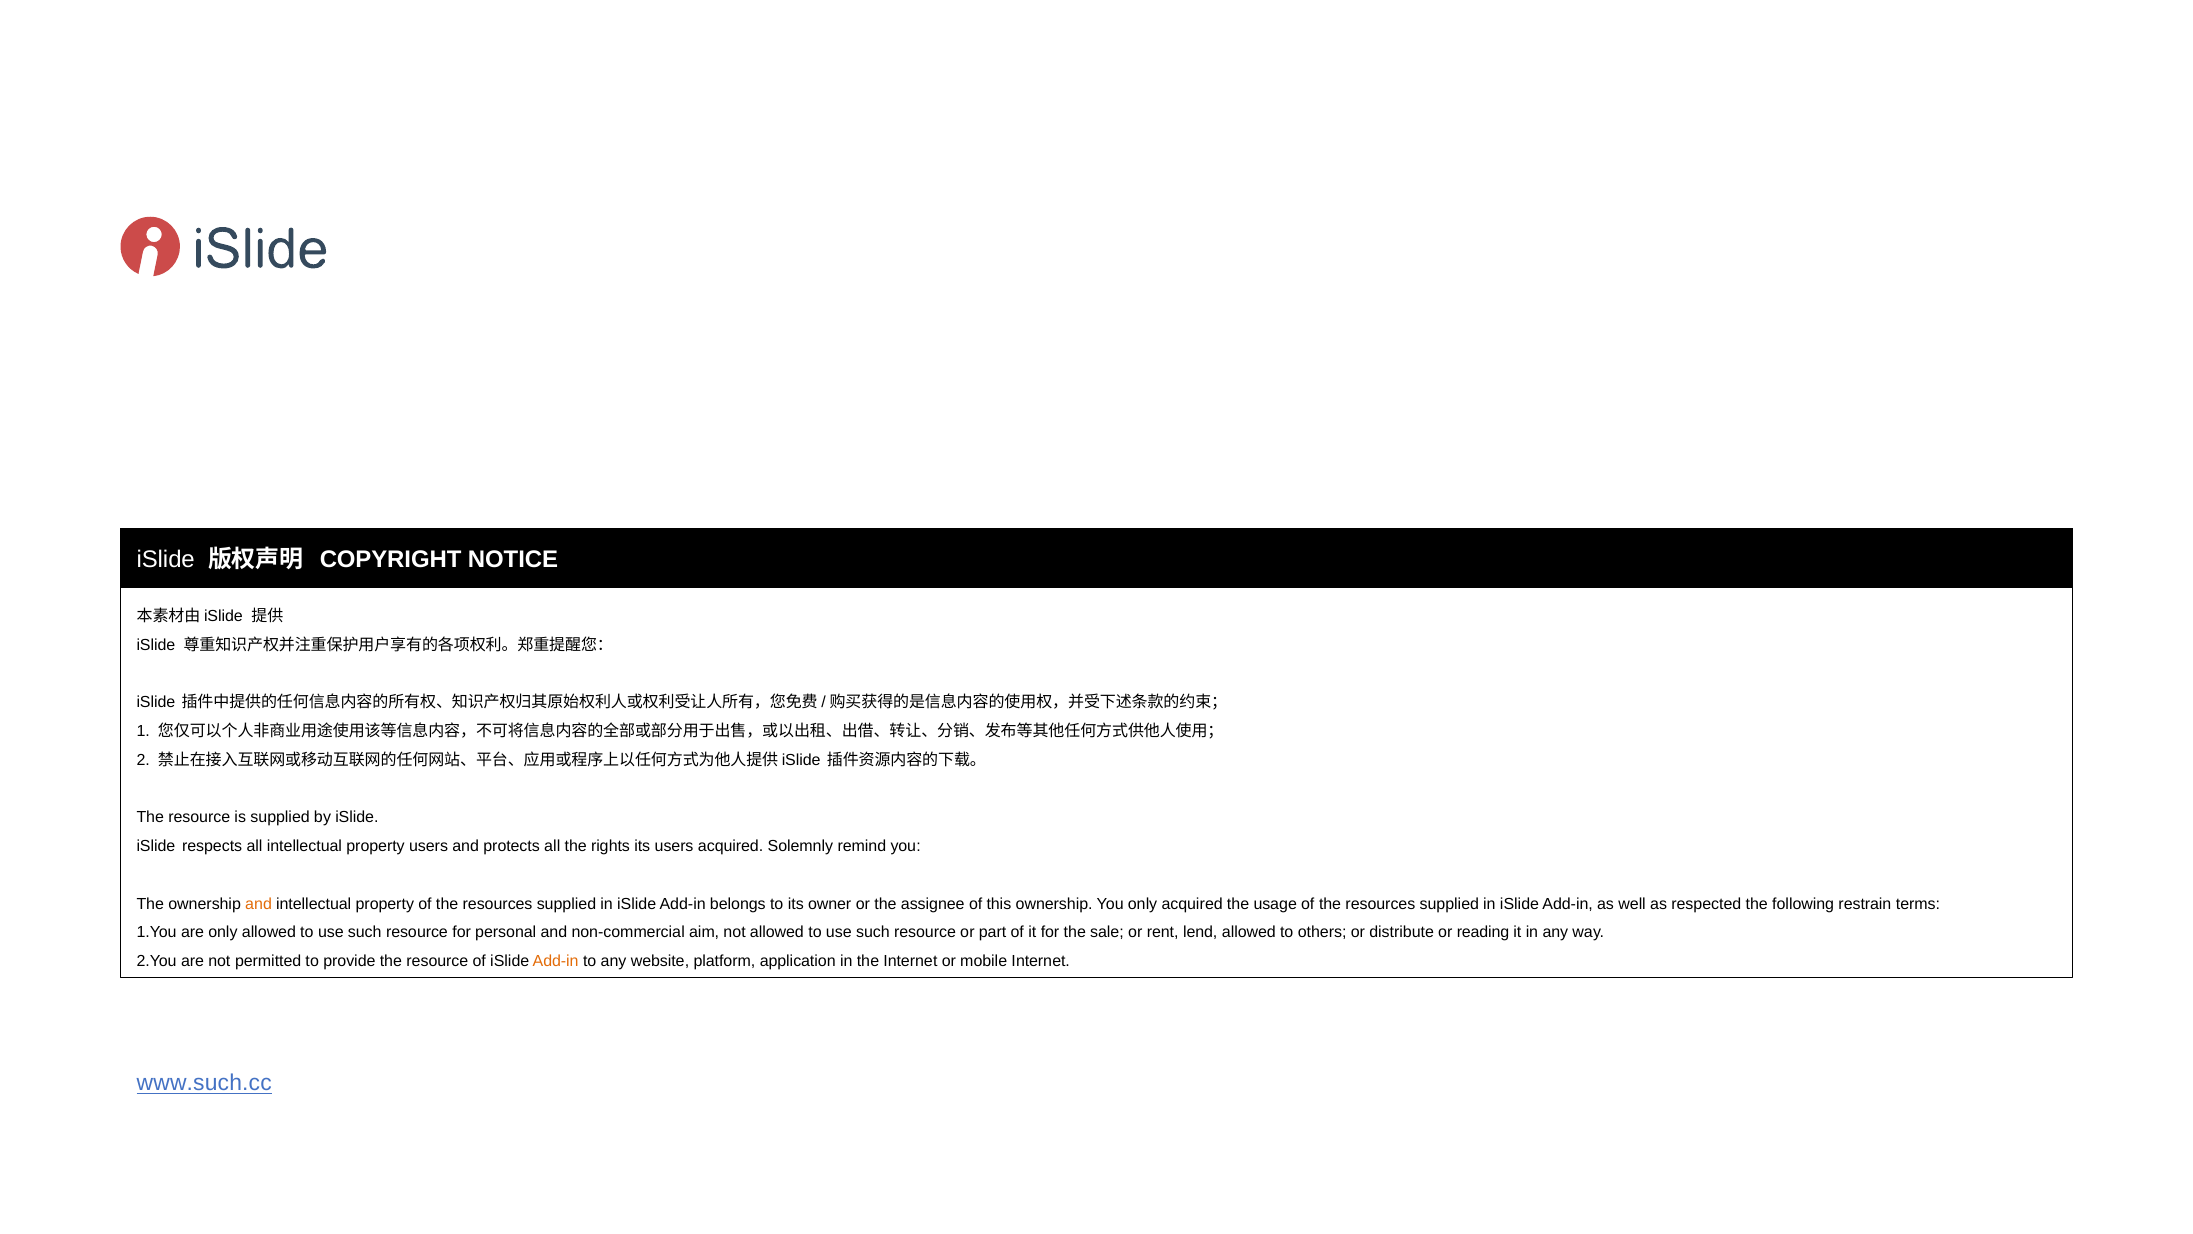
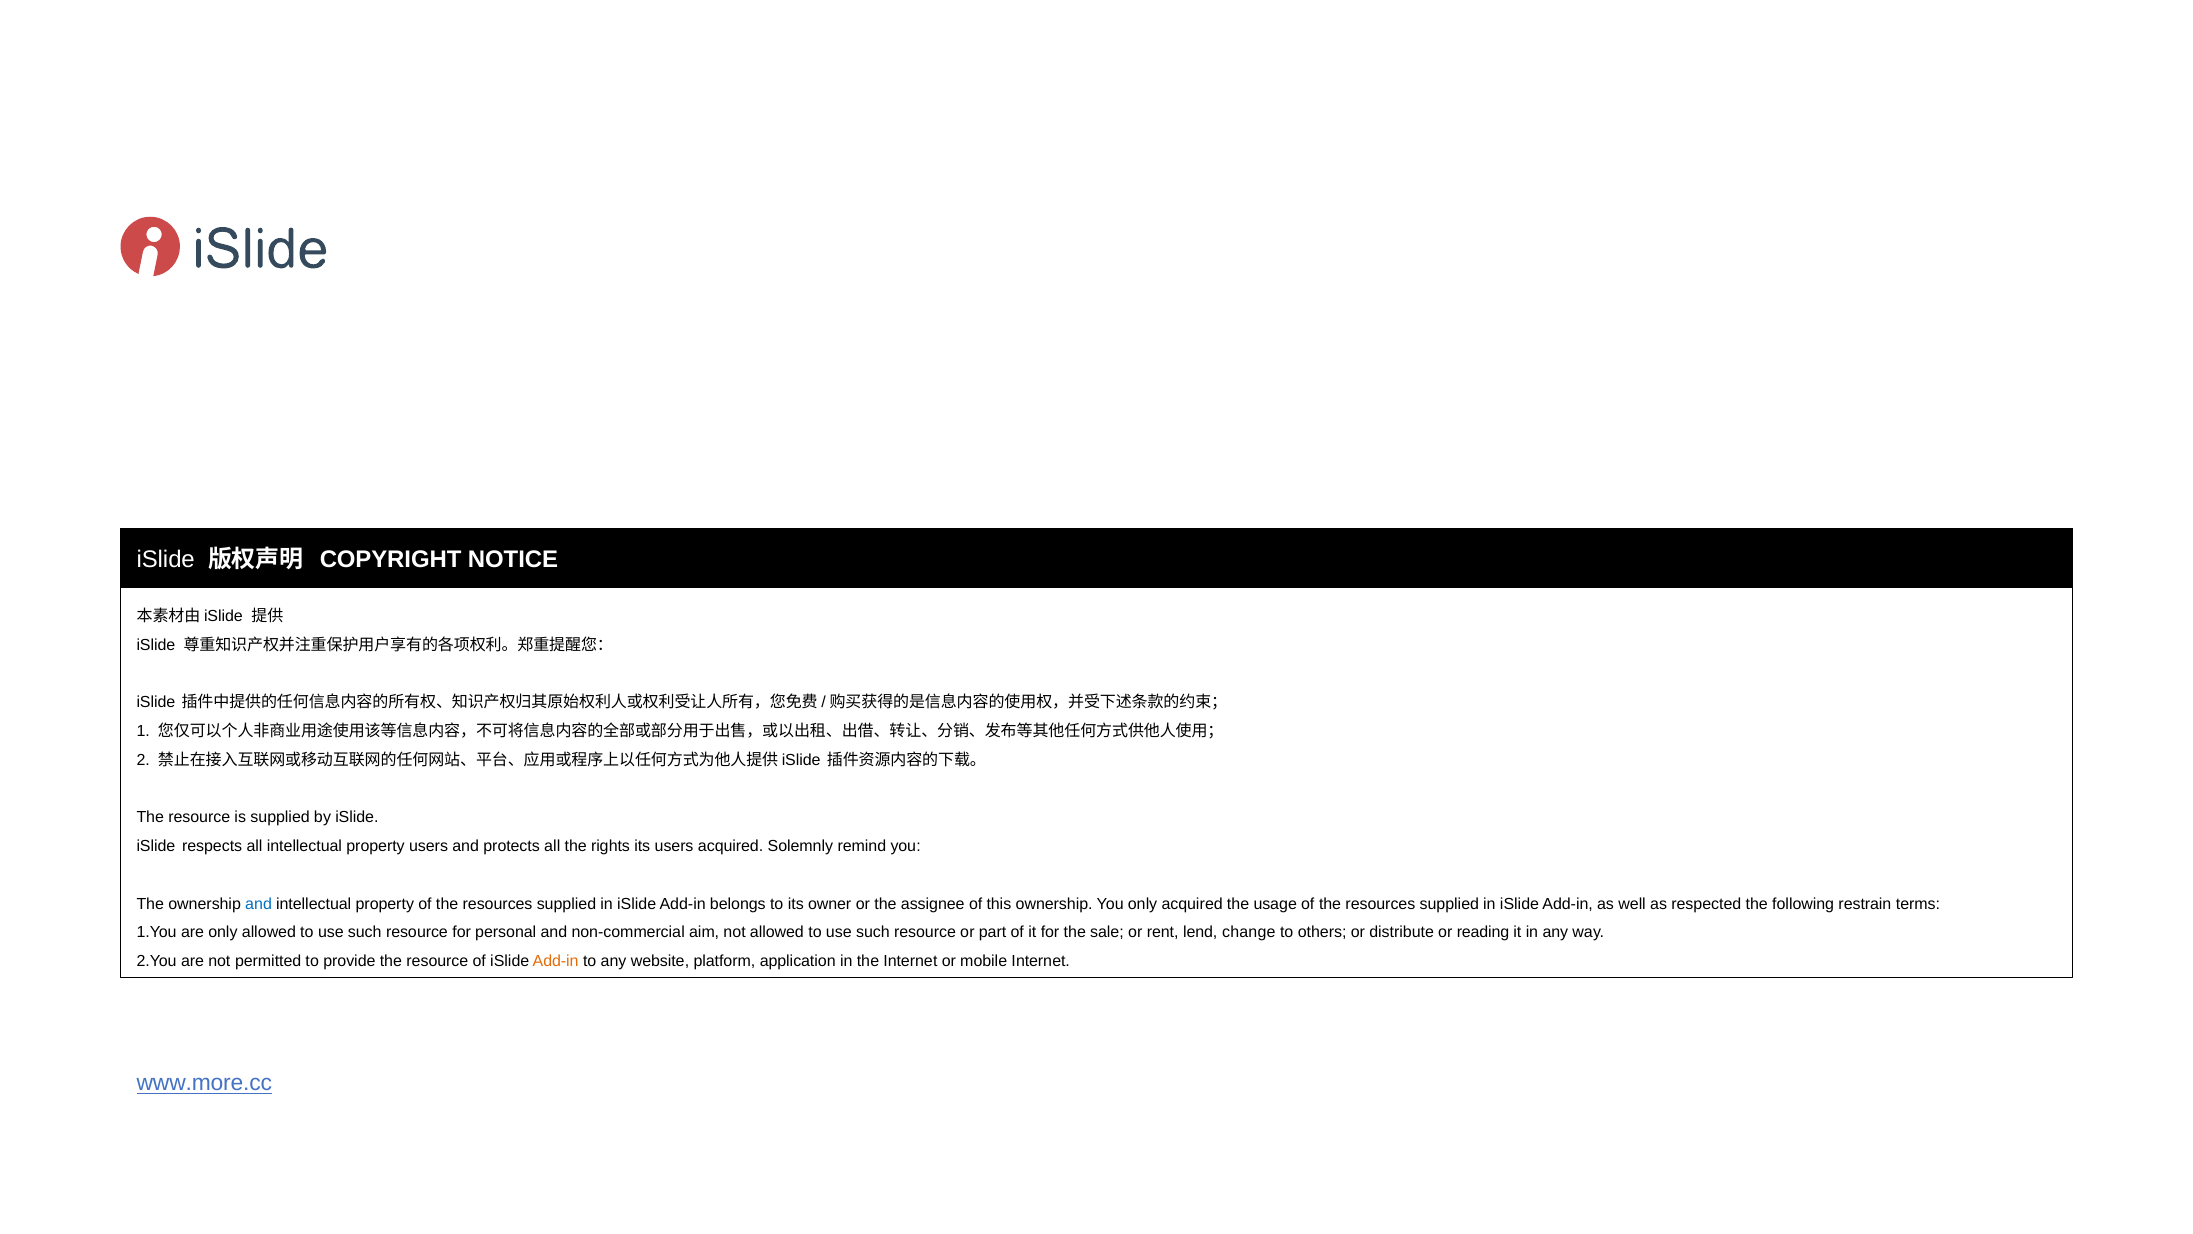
and at (259, 903) colour: orange -> blue
lend allowed: allowed -> change
www.such.cc: www.such.cc -> www.more.cc
